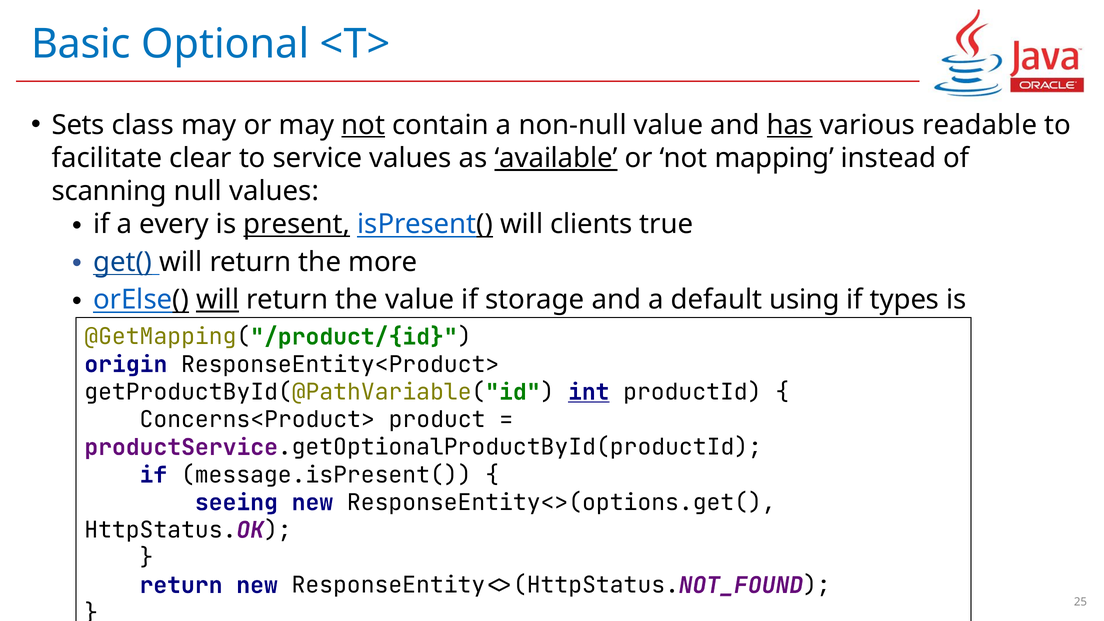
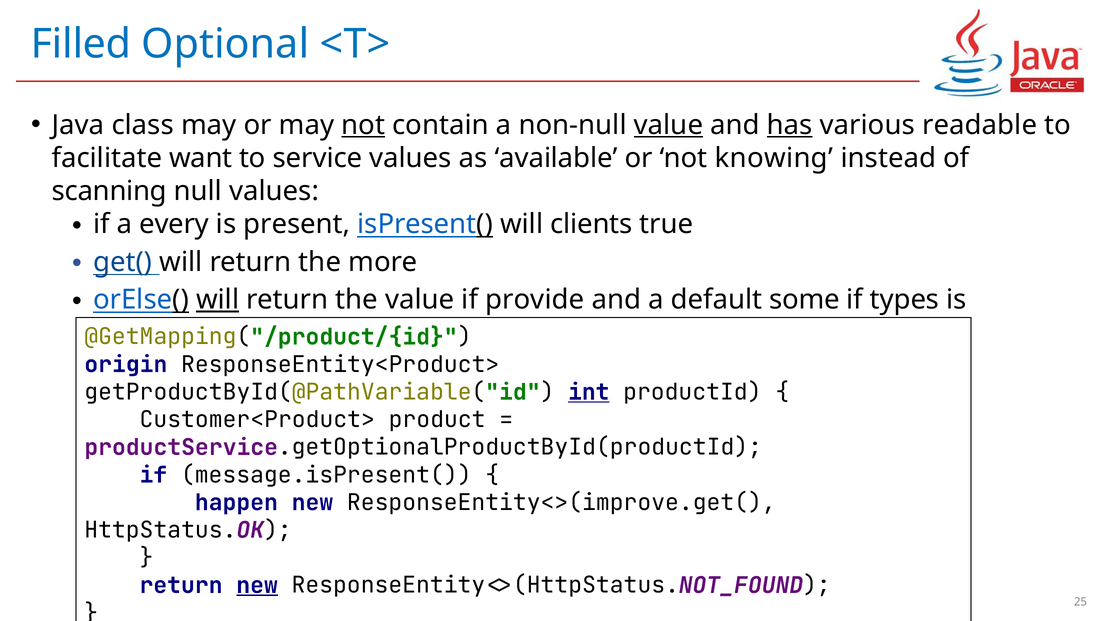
Basic: Basic -> Filled
Sets: Sets -> Java
value at (668, 125) underline: none -> present
clear: clear -> want
available underline: present -> none
mapping: mapping -> knowing
present at (297, 224) underline: present -> none
storage: storage -> provide
using: using -> some
Concerns<Product>: Concerns<Product> -> Customer<Product>
seeing: seeing -> happen
ResponseEntity<>(options.get(: ResponseEntity<>(options.get( -> ResponseEntity<>(improve.get(
new at (257, 585) underline: none -> present
